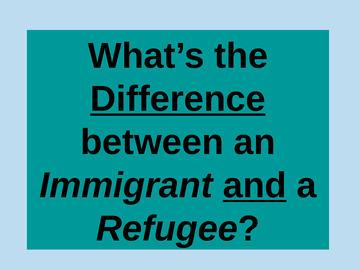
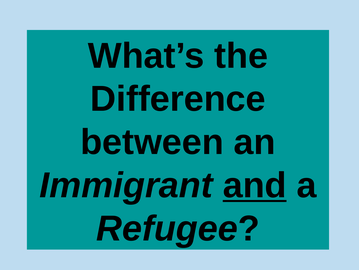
Difference underline: present -> none
